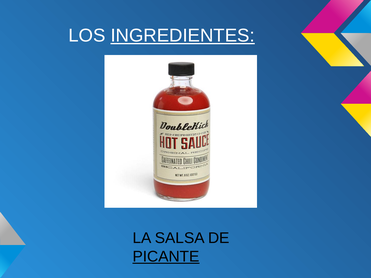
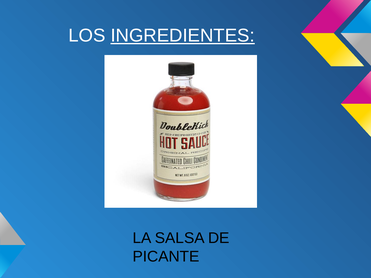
PICANTE underline: present -> none
